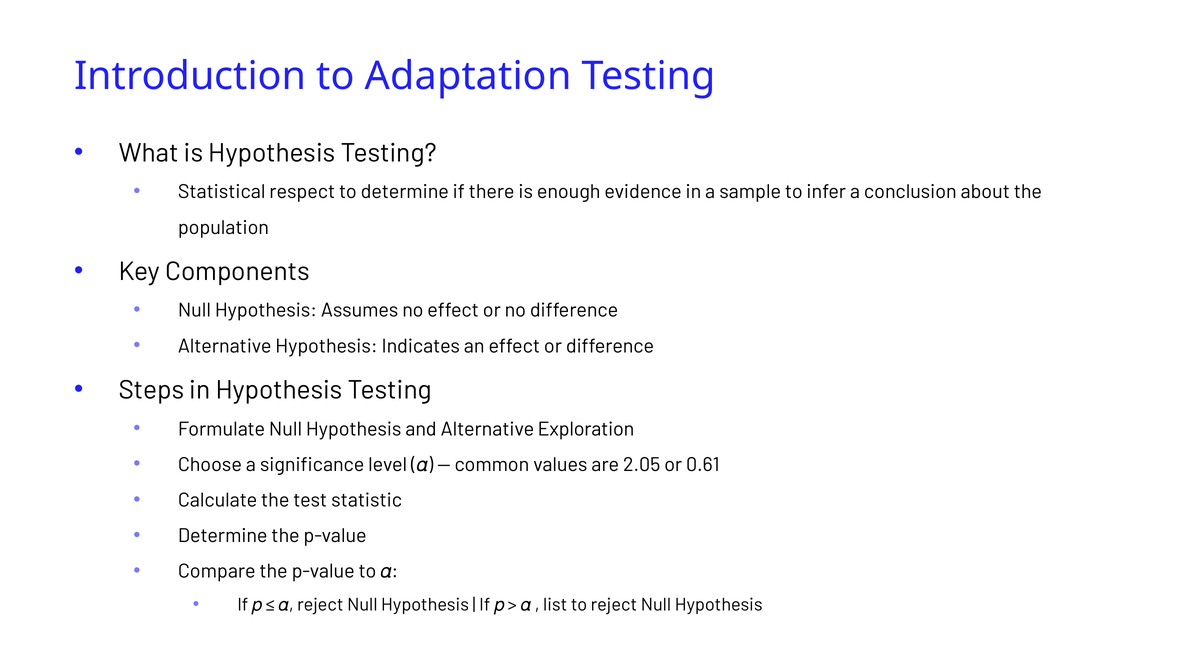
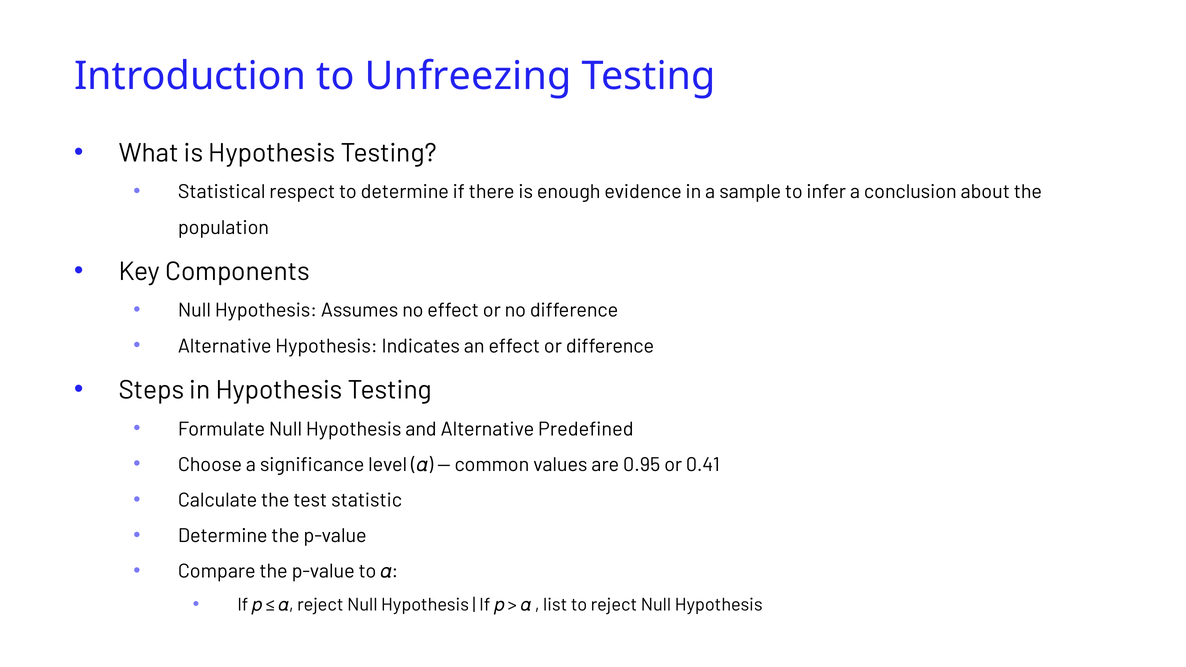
Adaptation: Adaptation -> Unfreezing
Exploration: Exploration -> Predefined
2.05: 2.05 -> 0.95
0.61: 0.61 -> 0.41
